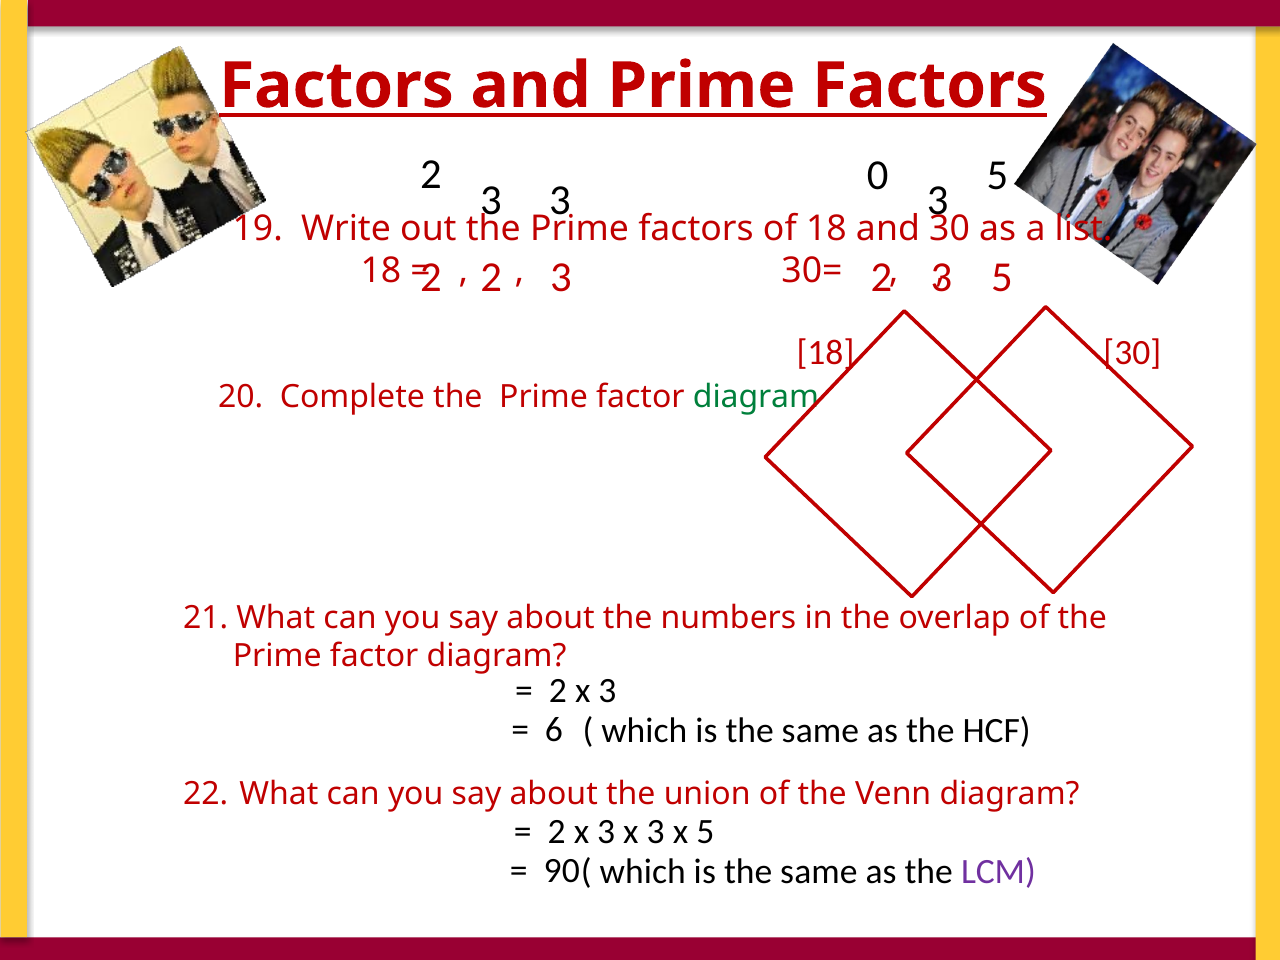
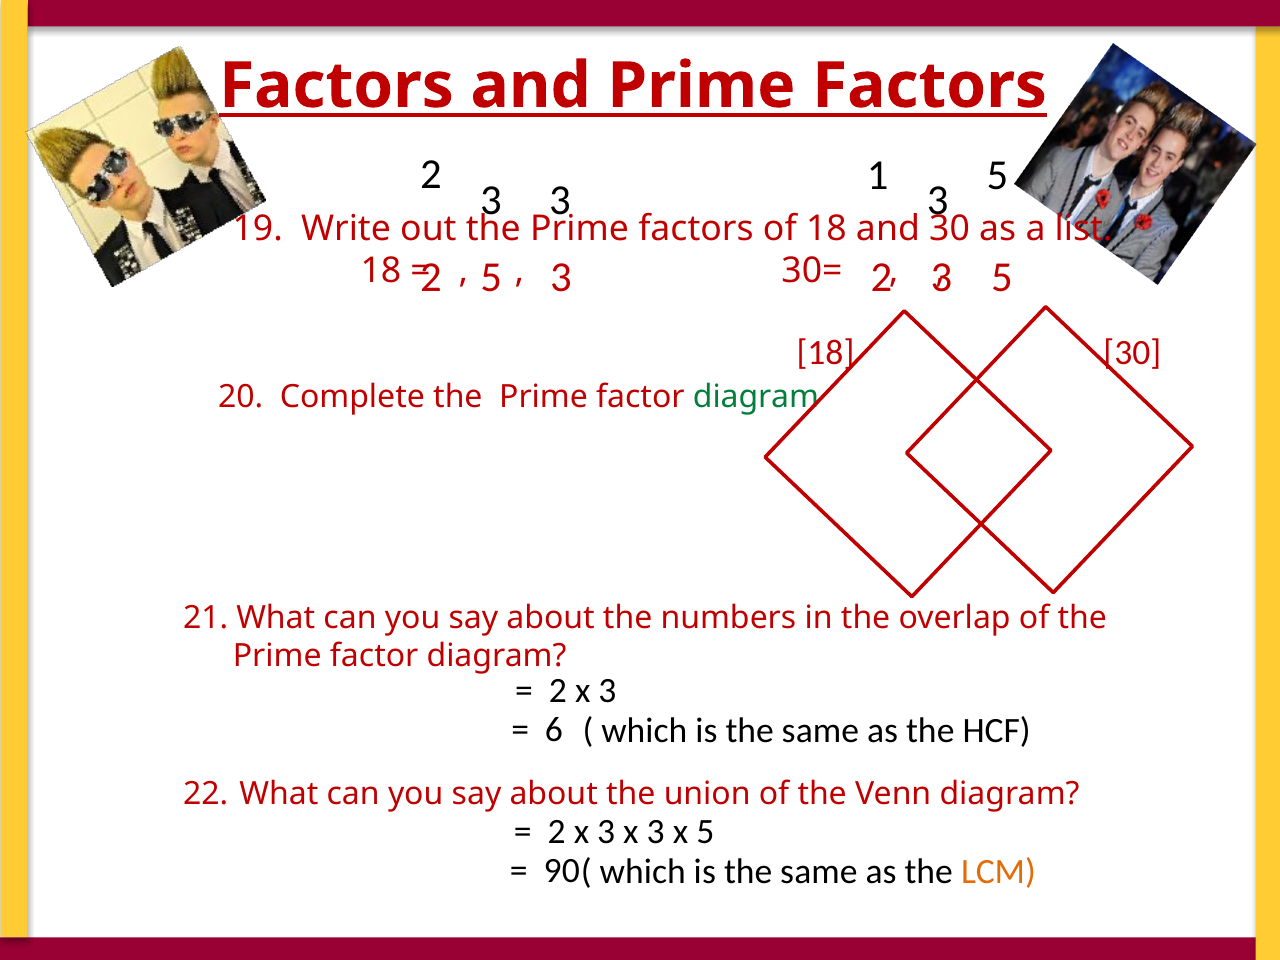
0: 0 -> 1
2 at (491, 277): 2 -> 5
LCM colour: purple -> orange
